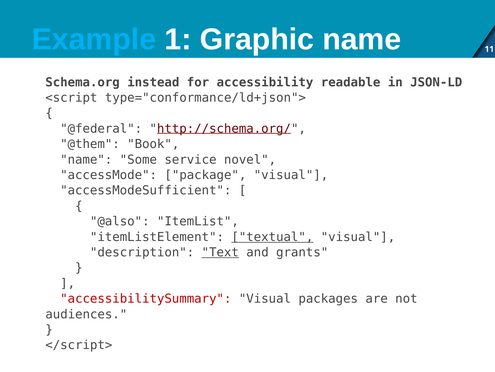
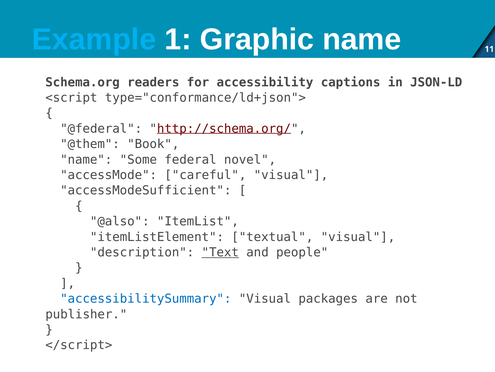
instead: instead -> readers
readable: readable -> captions
service: service -> federal
package: package -> careful
textual underline: present -> none
grants: grants -> people
accessibilitySummary colour: red -> blue
audiences: audiences -> publisher
